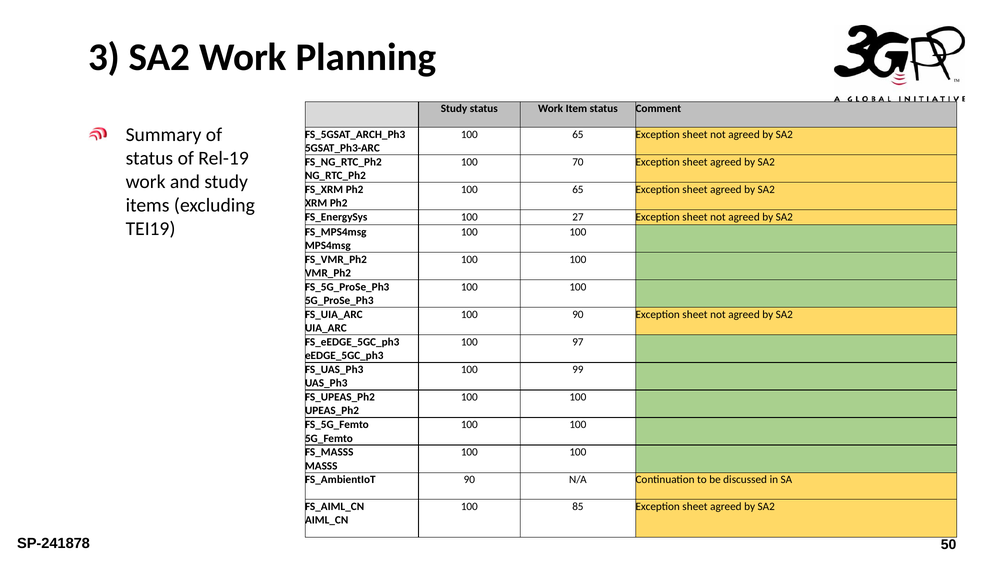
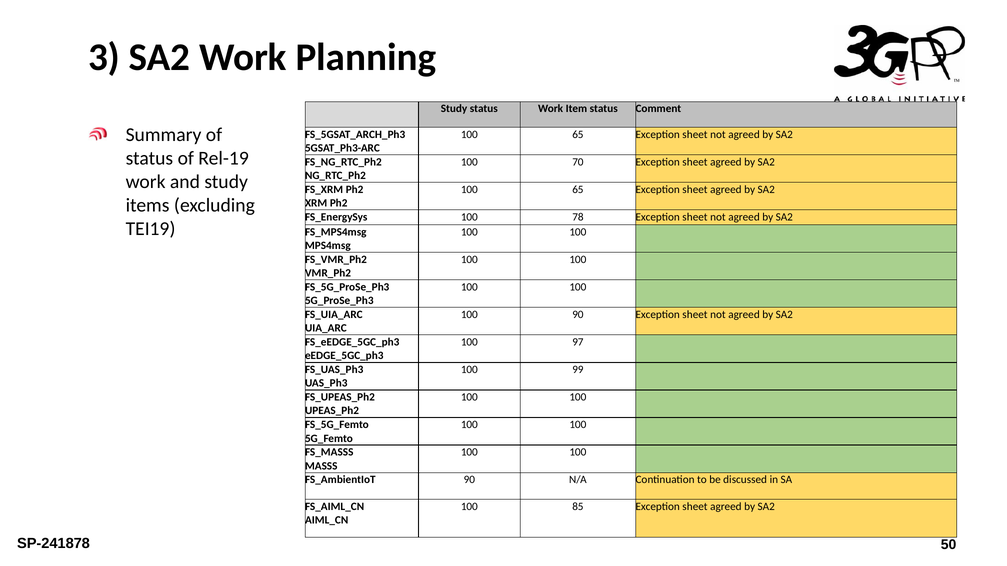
27: 27 -> 78
